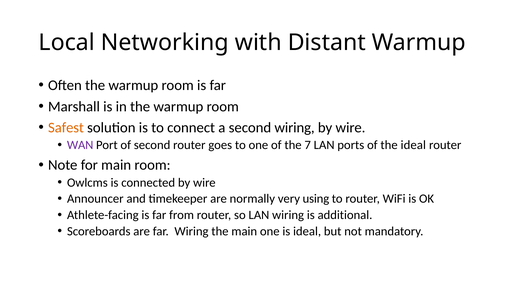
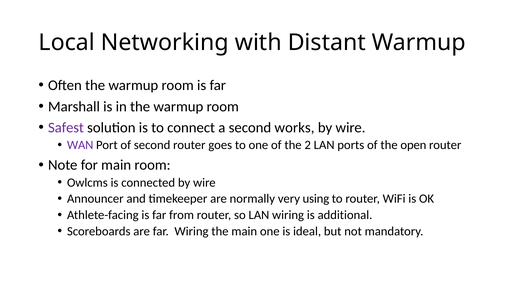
Safest colour: orange -> purple
second wiring: wiring -> works
7: 7 -> 2
the ideal: ideal -> open
